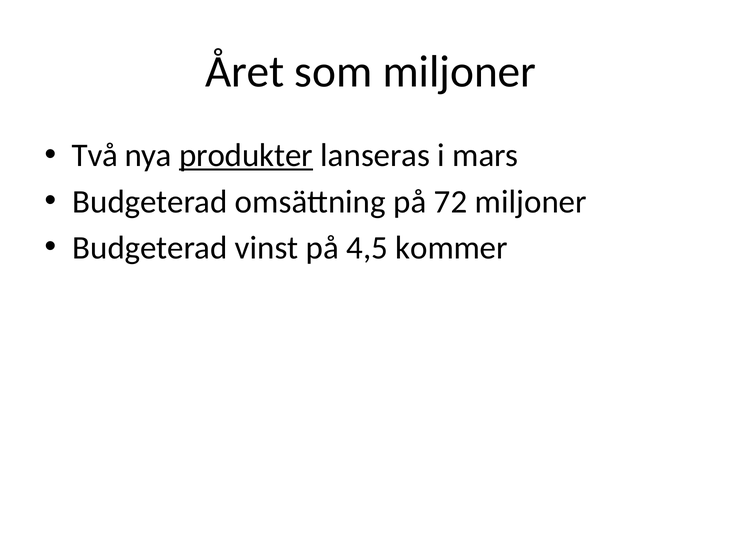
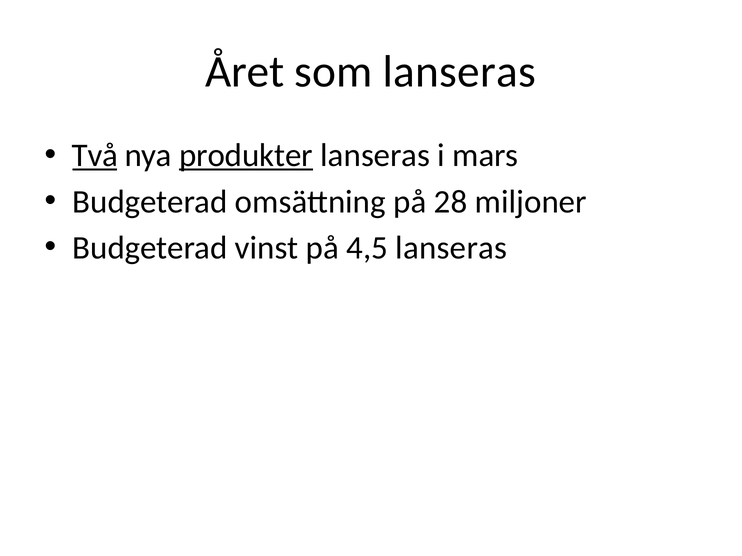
som miljoner: miljoner -> lanseras
Två underline: none -> present
72: 72 -> 28
4,5 kommer: kommer -> lanseras
